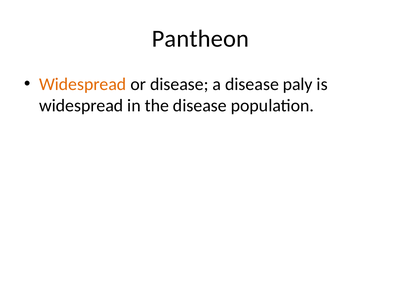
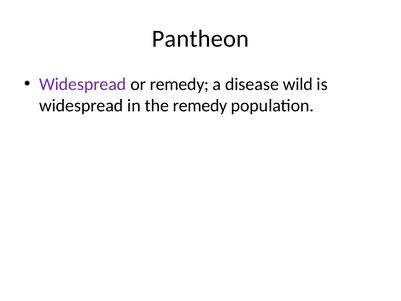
Widespread at (83, 84) colour: orange -> purple
or disease: disease -> remedy
paly: paly -> wild
the disease: disease -> remedy
